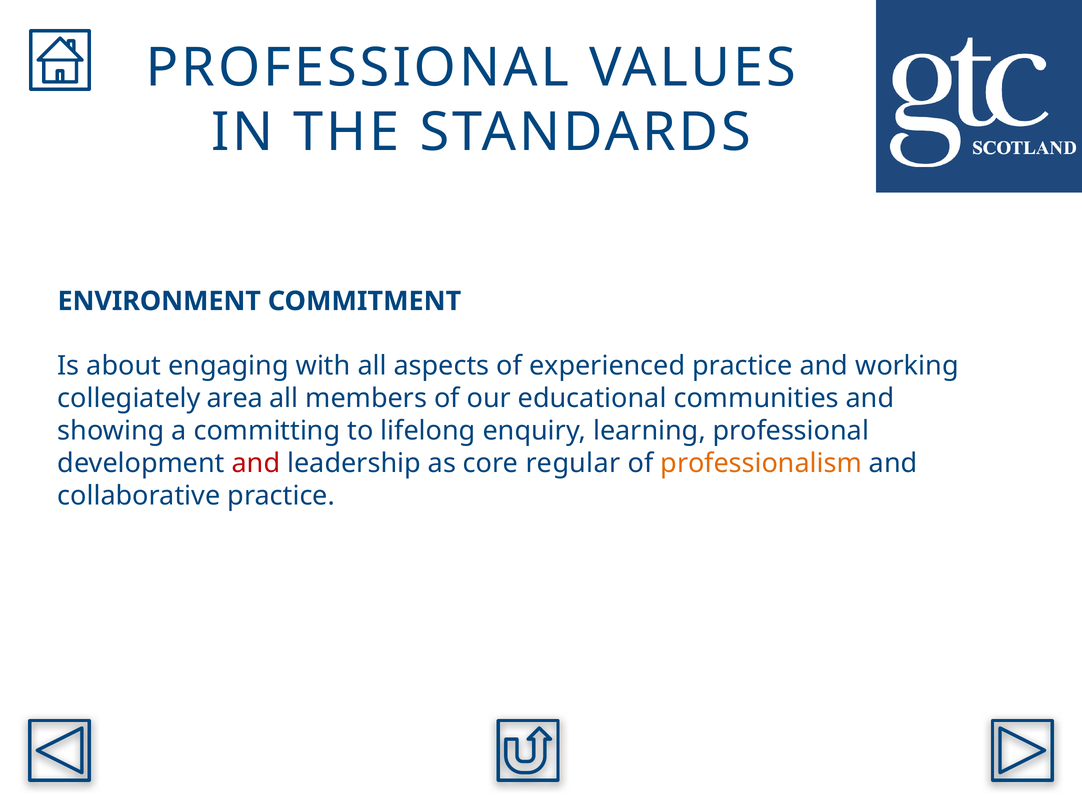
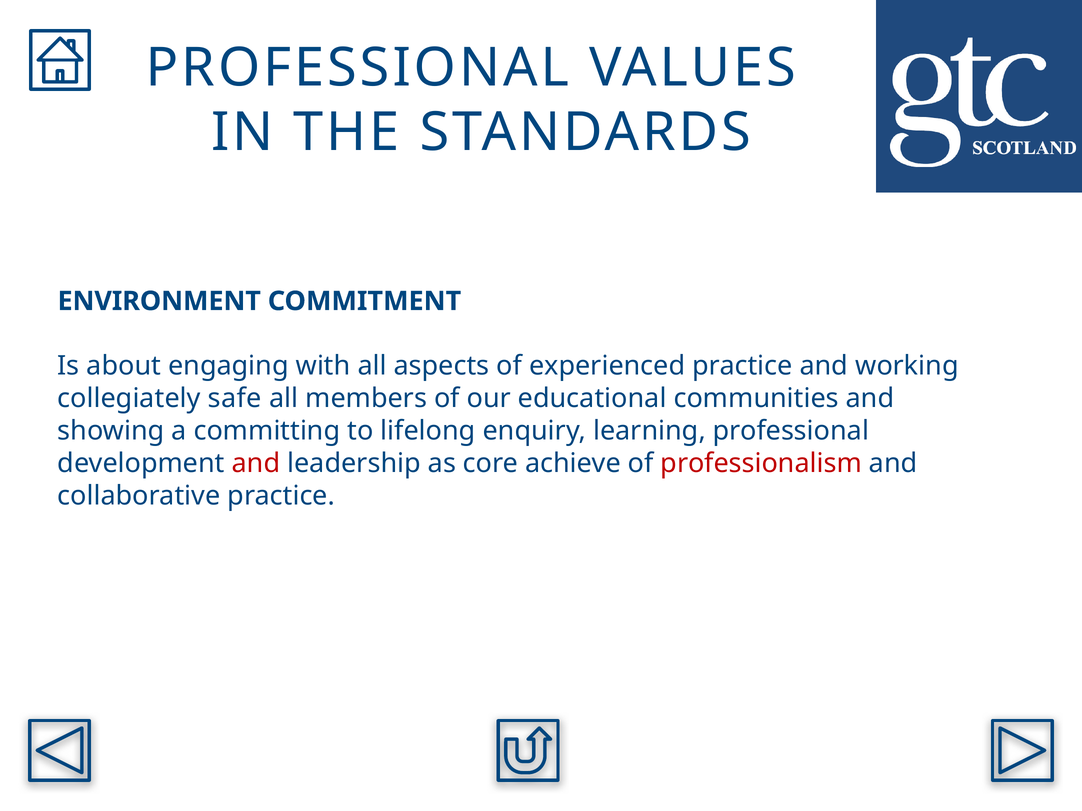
area: area -> safe
regular: regular -> achieve
professionalism colour: orange -> red
